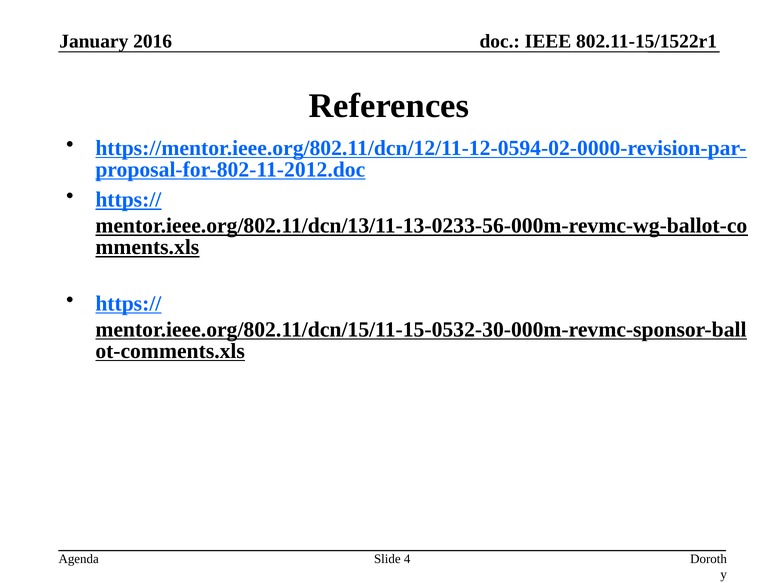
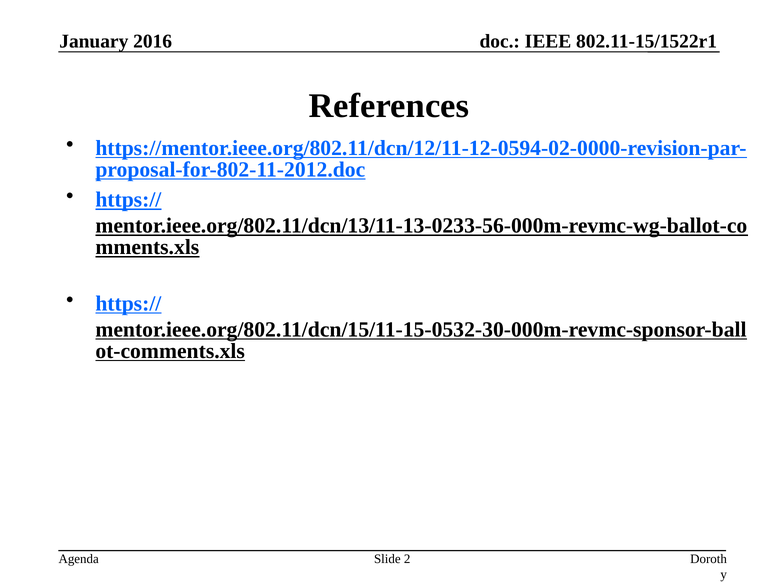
4: 4 -> 2
